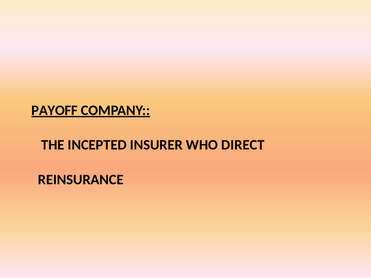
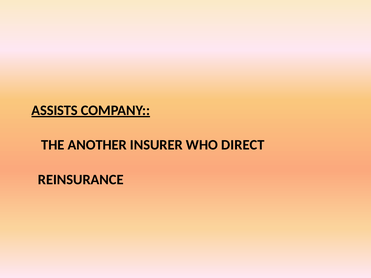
PAYOFF: PAYOFF -> ASSISTS
INCEPTED: INCEPTED -> ANOTHER
